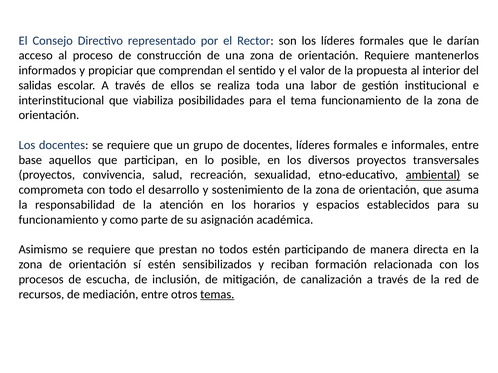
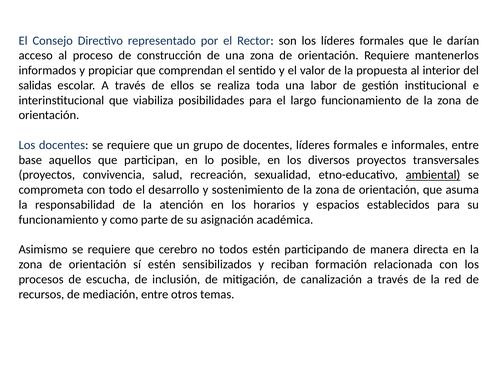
tema: tema -> largo
prestan: prestan -> cerebro
temas underline: present -> none
